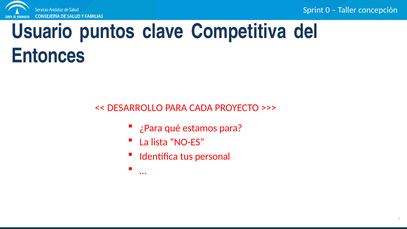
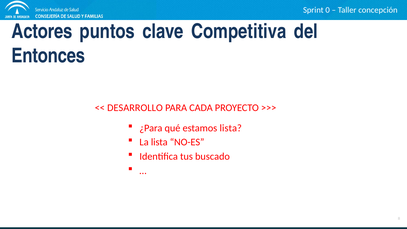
Usuario: Usuario -> Actores
estamos para: para -> lista
personal: personal -> buscado
